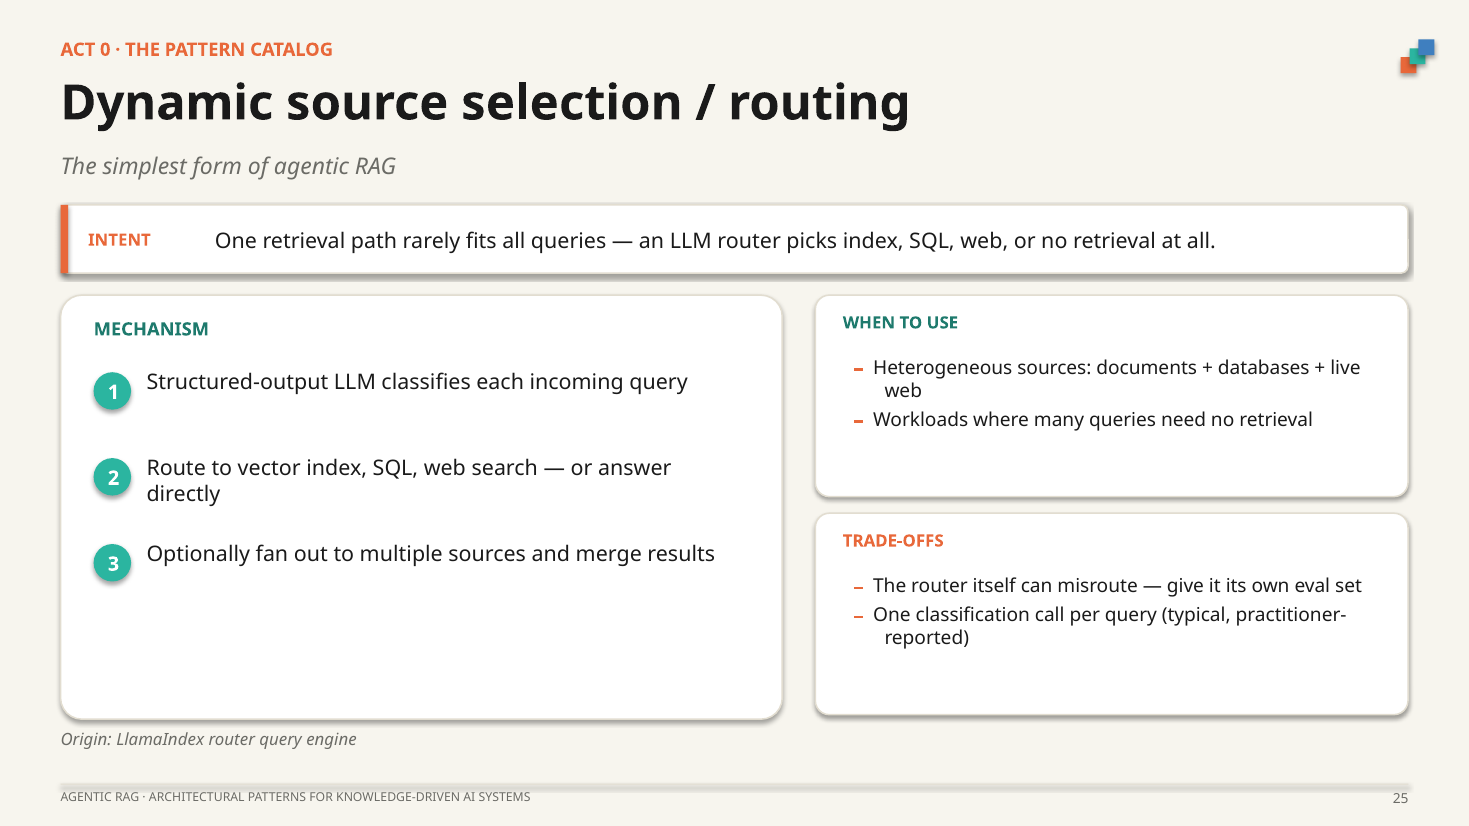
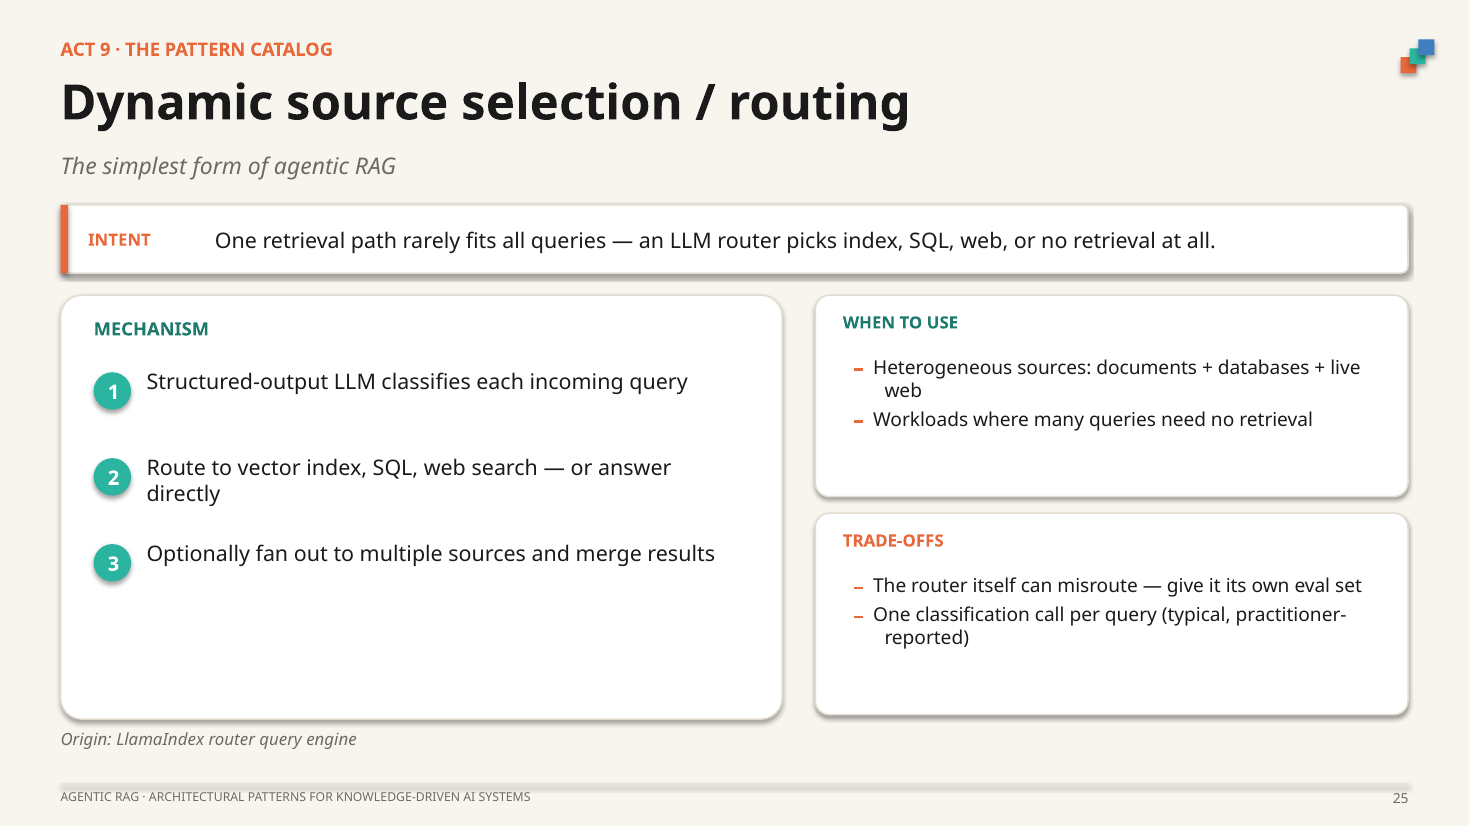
0: 0 -> 9
